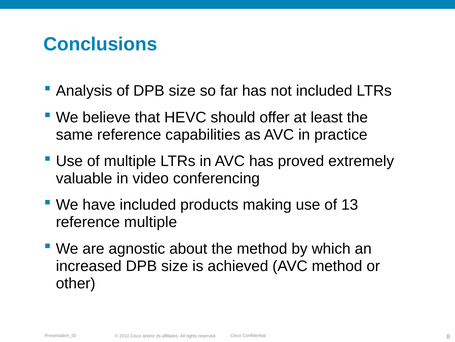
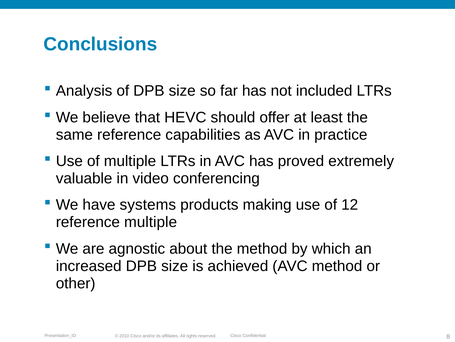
have included: included -> systems
13: 13 -> 12
